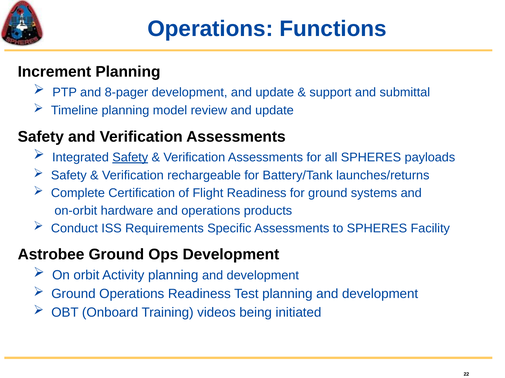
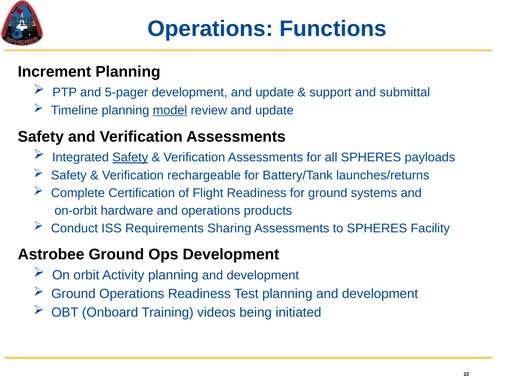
8-pager: 8-pager -> 5-pager
model underline: none -> present
Specific: Specific -> Sharing
